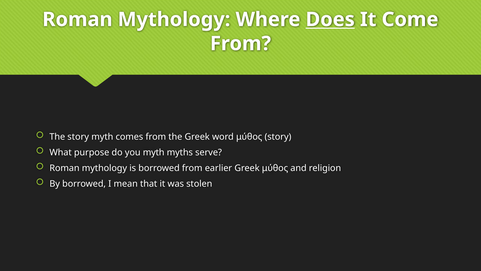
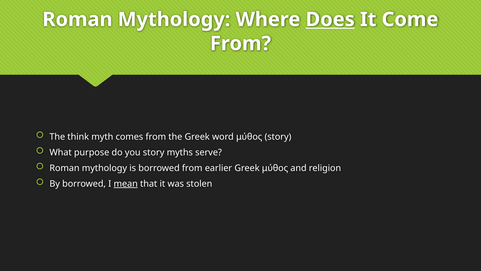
The story: story -> think
you myth: myth -> story
mean underline: none -> present
